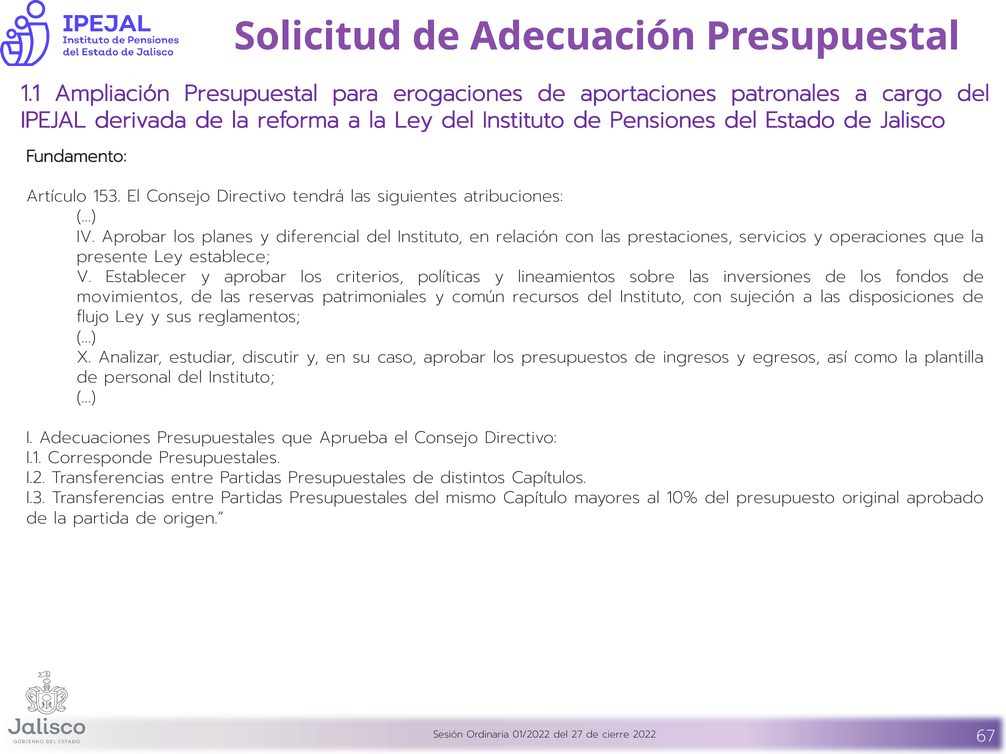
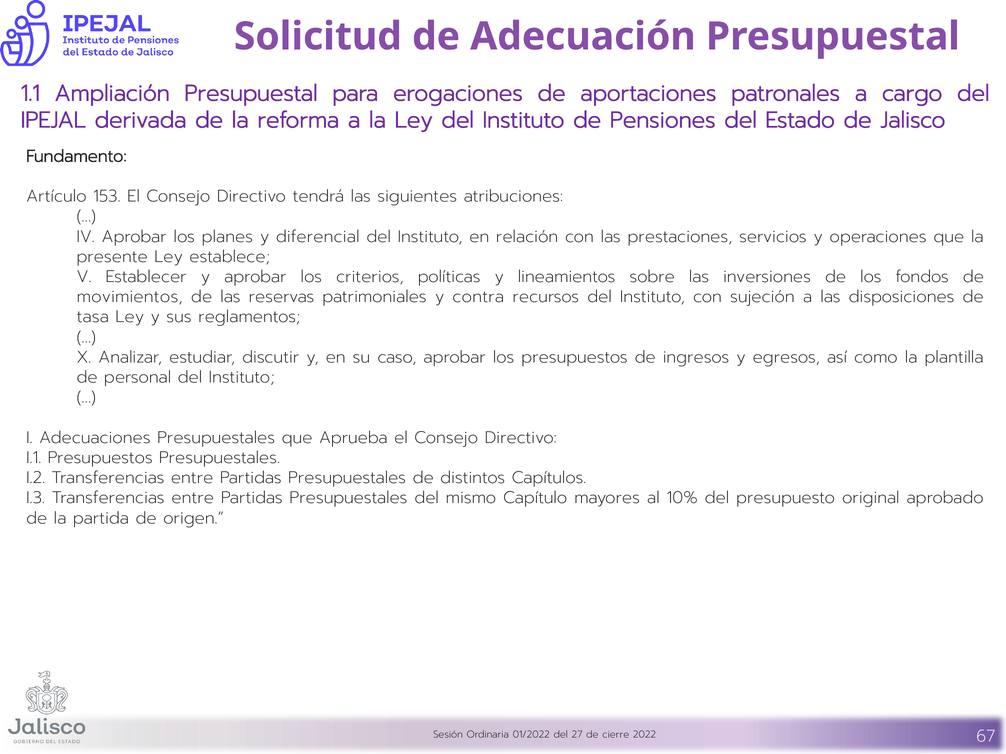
común: común -> contra
flujo: flujo -> tasa
I.1 Corresponde: Corresponde -> Presupuestos
